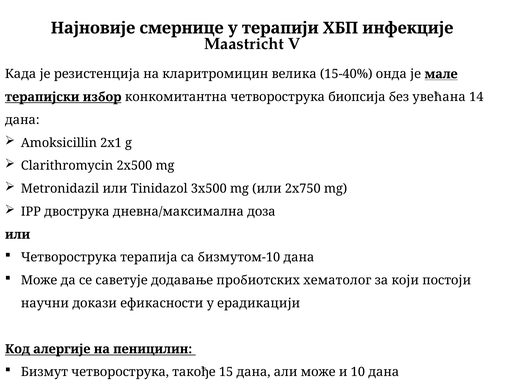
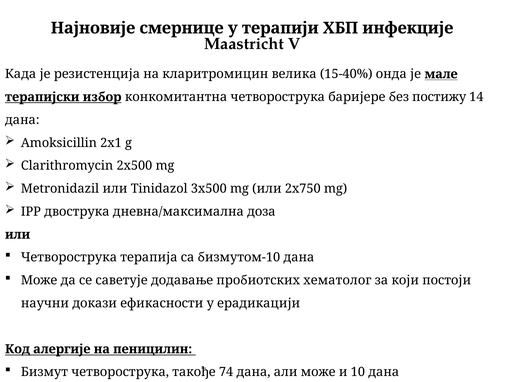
биопсија: биопсија -> баријере
увећана: увећана -> постижу
15: 15 -> 74
